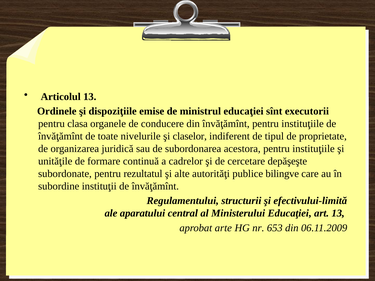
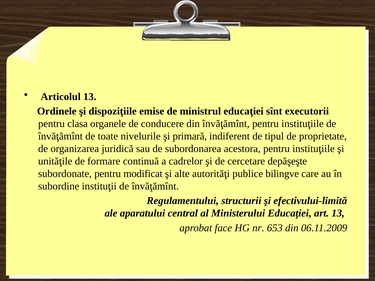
claselor: claselor -> primară
rezultatul: rezultatul -> modificat
arte: arte -> face
